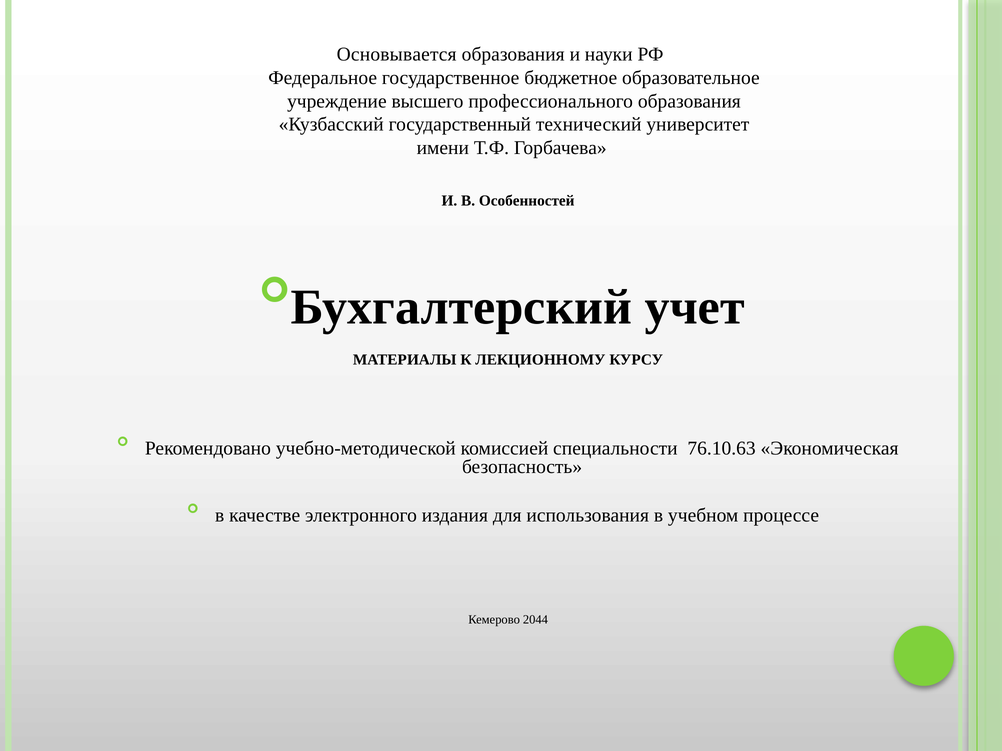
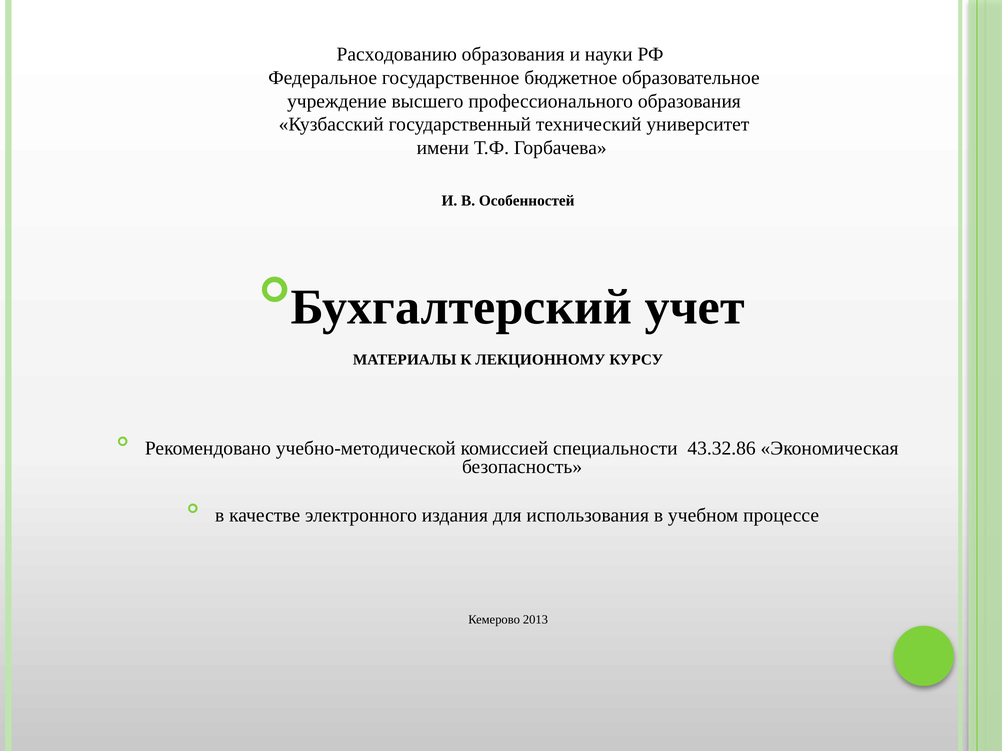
Основывается: Основывается -> Расходованию
76.10.63: 76.10.63 -> 43.32.86
2044: 2044 -> 2013
